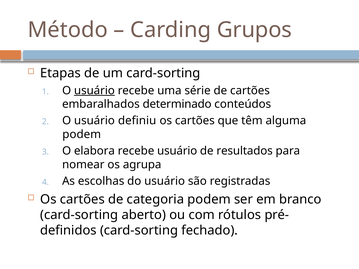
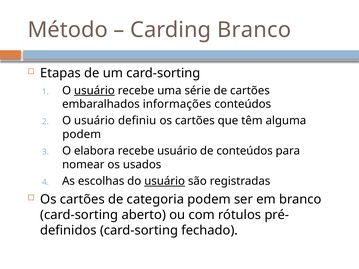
Carding Grupos: Grupos -> Branco
determinado: determinado -> informações
de resultados: resultados -> conteúdos
agrupa: agrupa -> usados
usuário at (165, 181) underline: none -> present
